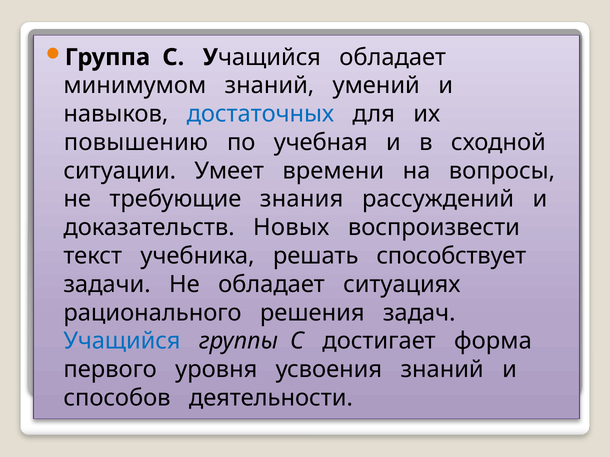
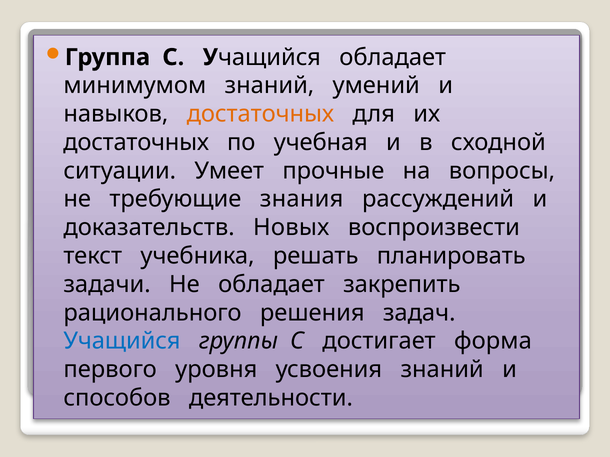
достаточных at (260, 114) colour: blue -> orange
повышению at (136, 143): повышению -> достаточных
времени: времени -> прочные
способствует: способствует -> планировать
ситуациях: ситуациях -> закрепить
